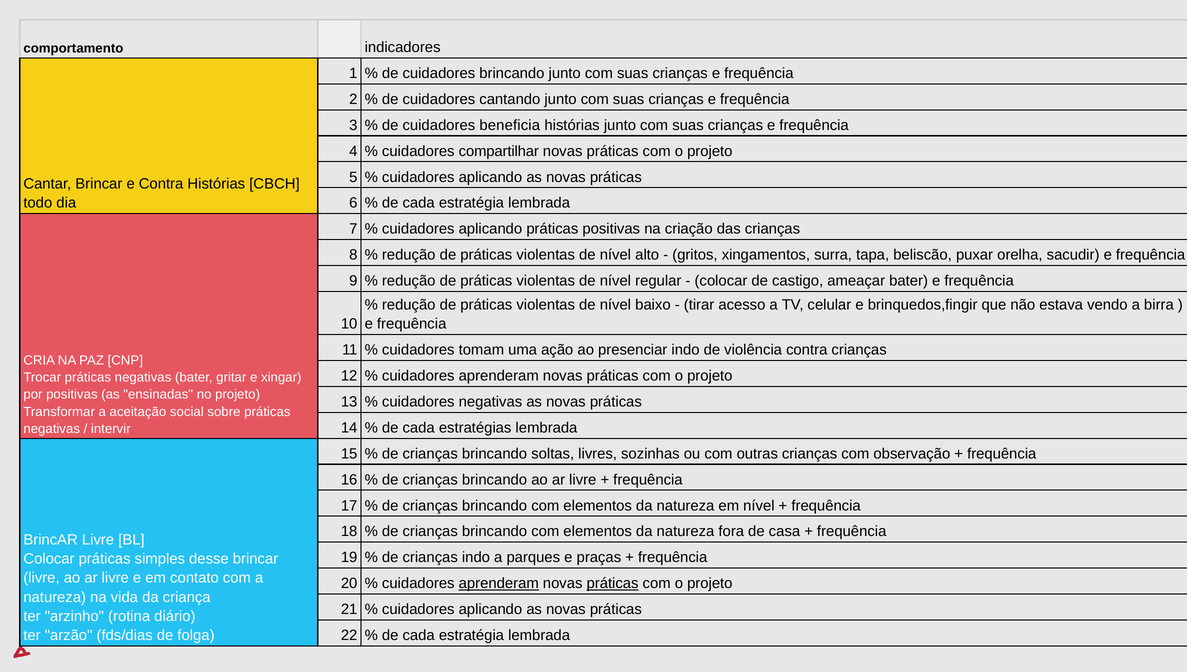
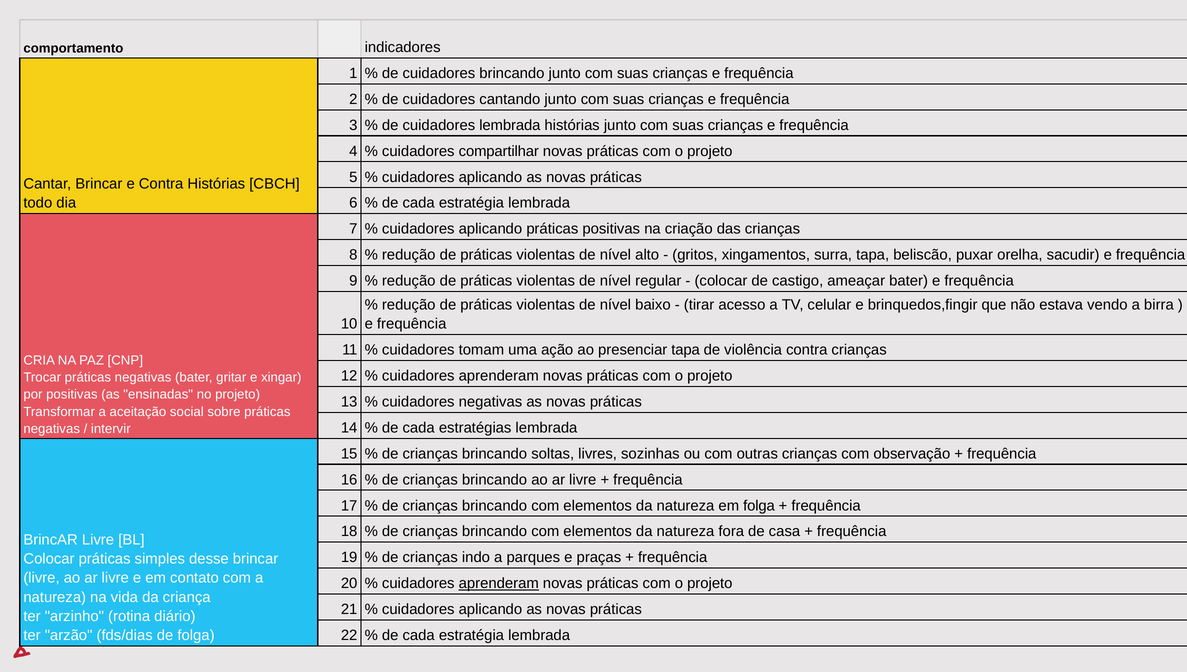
cuidadores beneficia: beneficia -> lembrada
presenciar indo: indo -> tapa
em nível: nível -> folga
práticas at (613, 583) underline: present -> none
